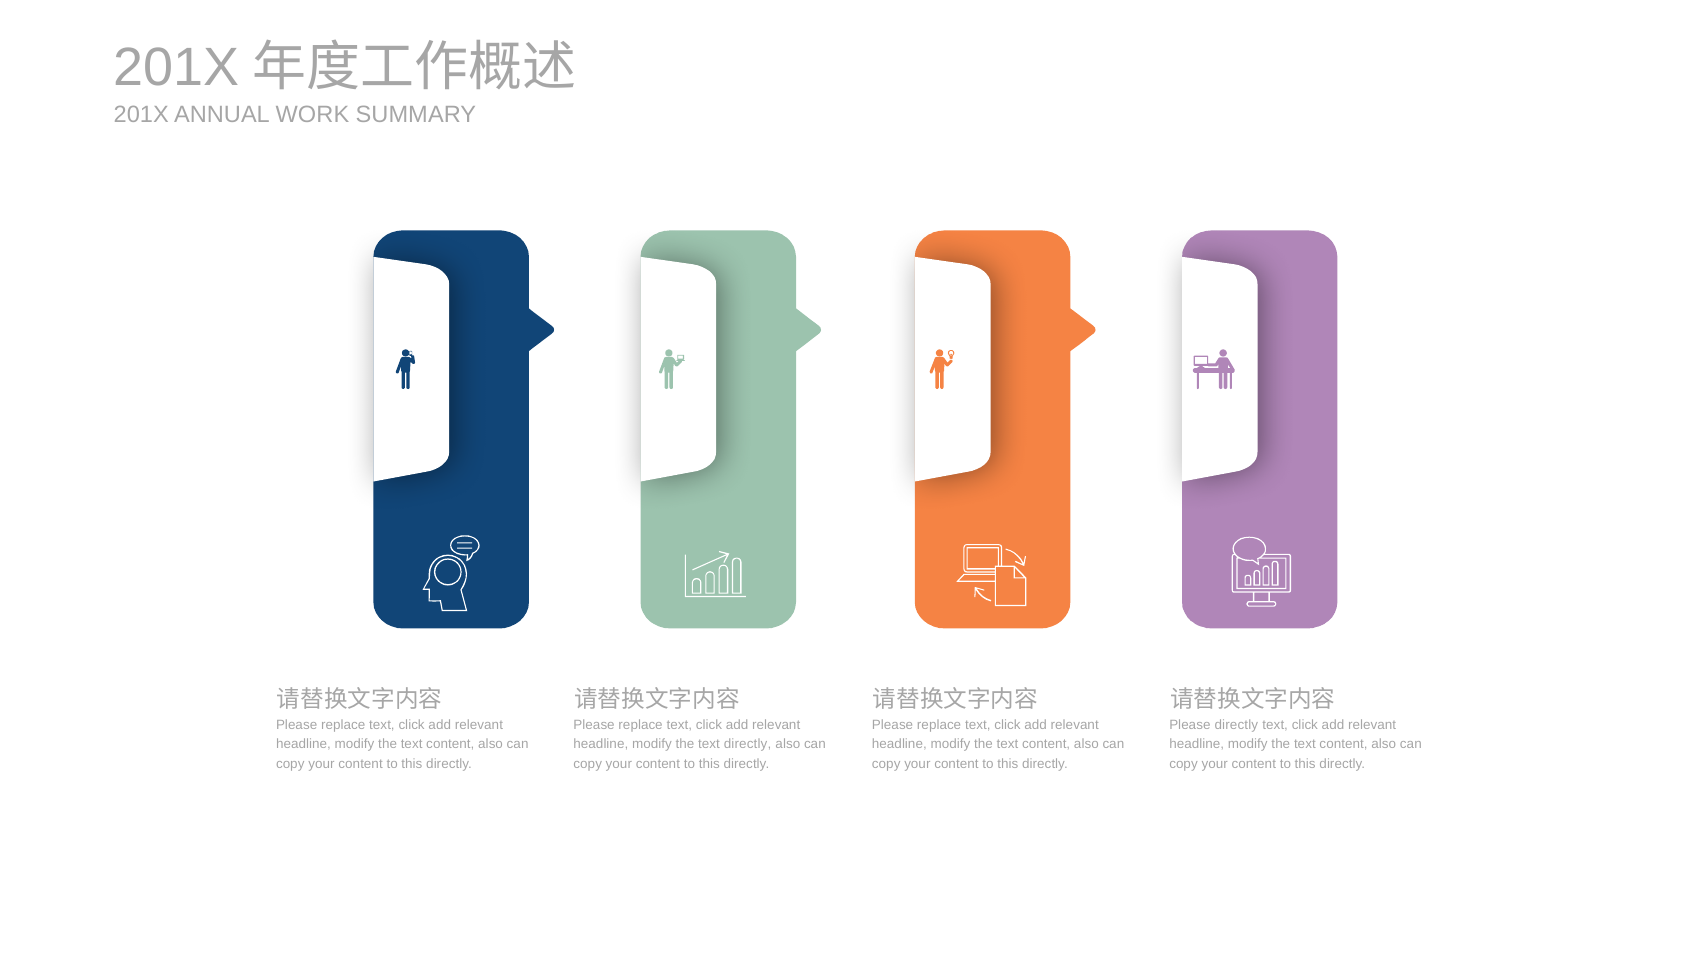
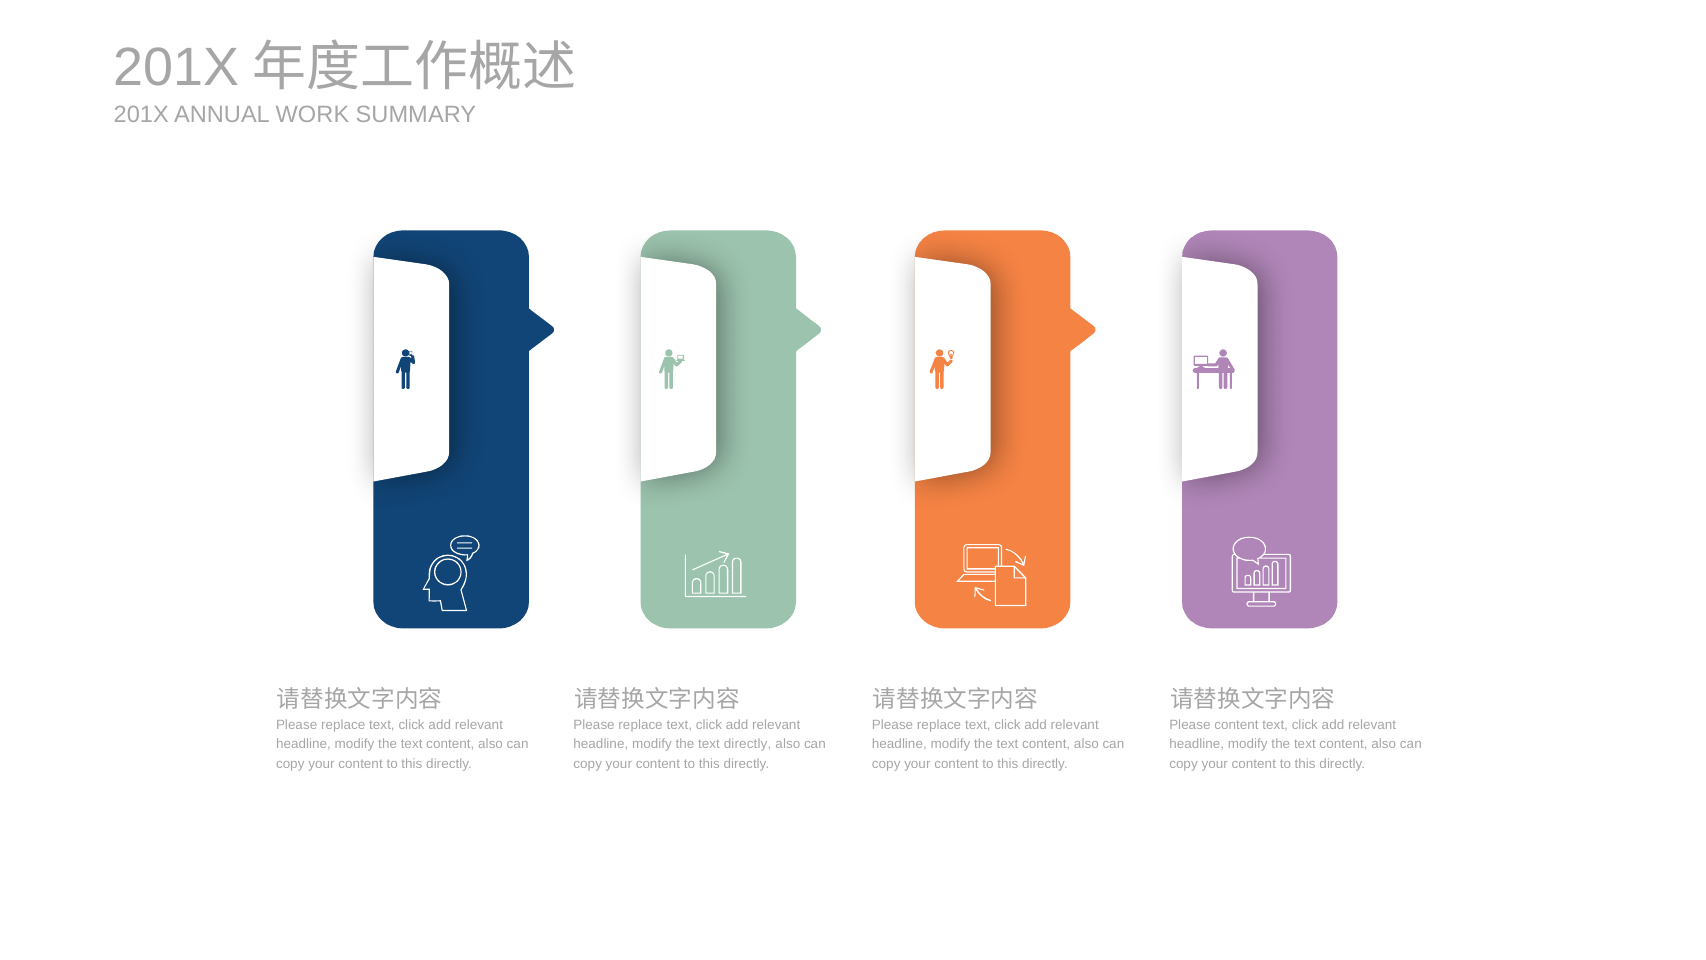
Please directly: directly -> content
